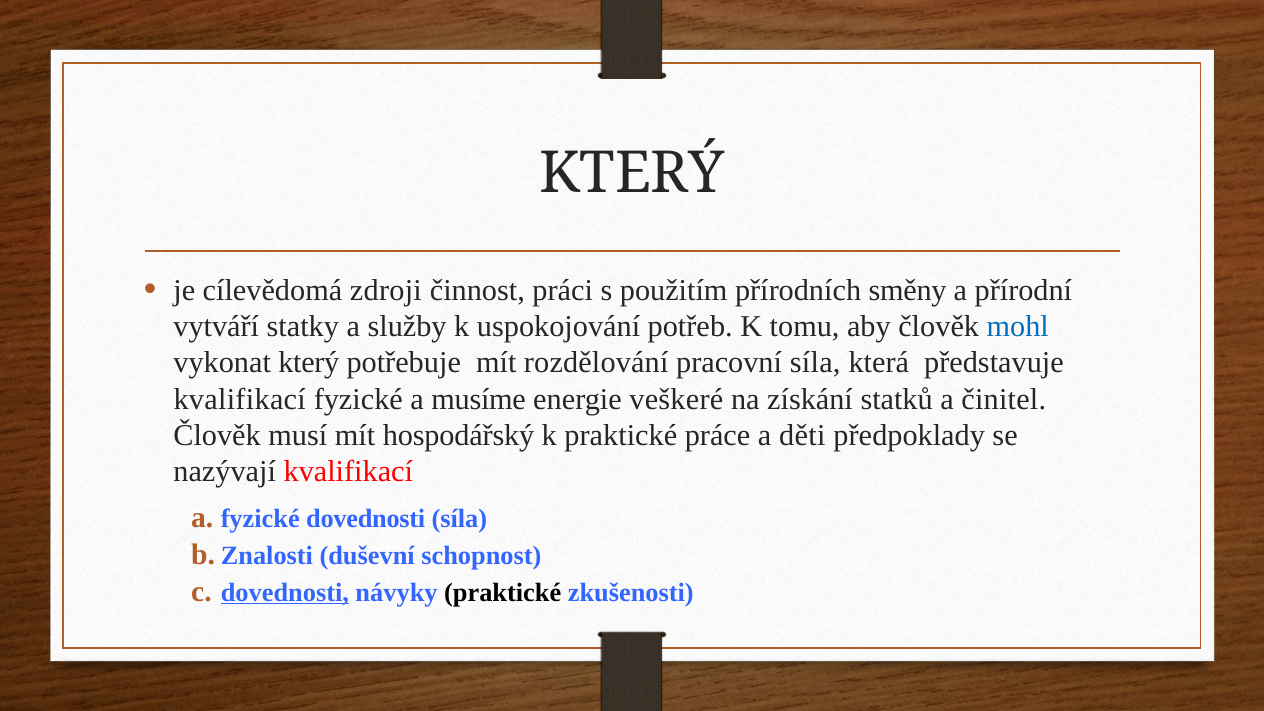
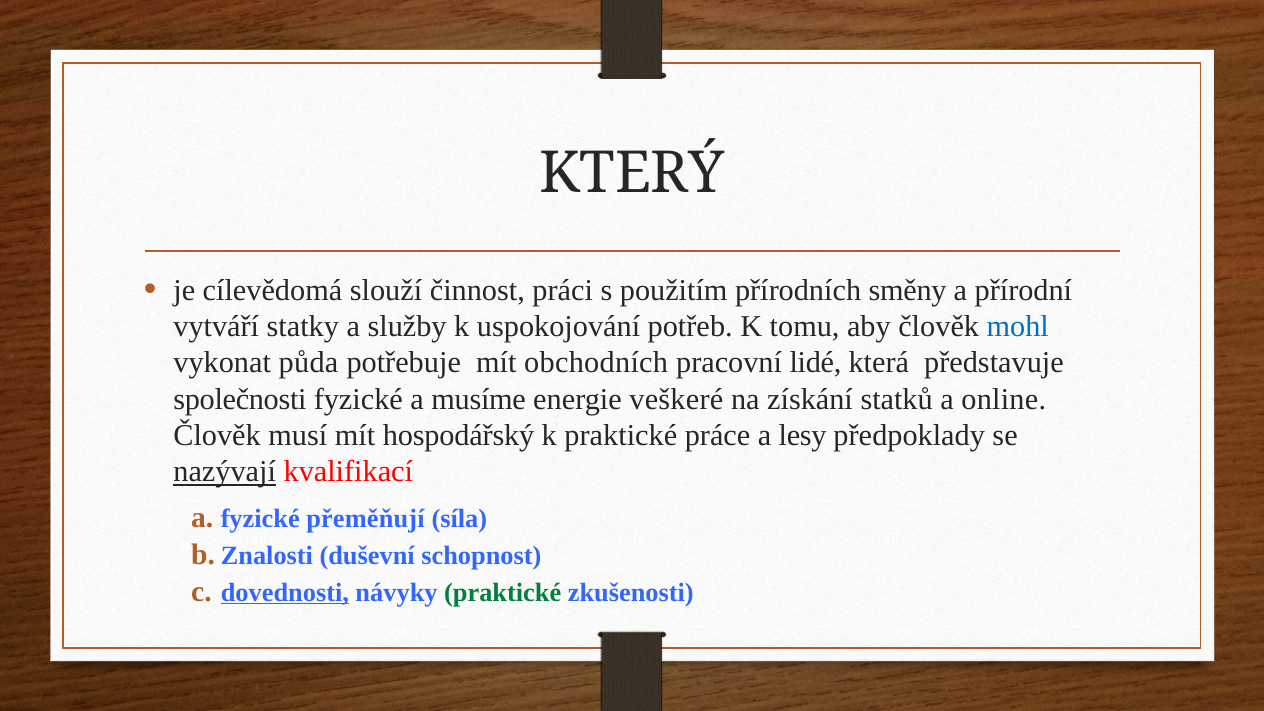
zdroji: zdroji -> slouží
vykonat který: který -> půda
rozdělování: rozdělování -> obchodních
pracovní síla: síla -> lidé
kvalifikací at (240, 399): kvalifikací -> společnosti
činitel: činitel -> online
děti: děti -> lesy
nazývají underline: none -> present
fyzické dovednosti: dovednosti -> přeměňují
praktické at (503, 592) colour: black -> green
